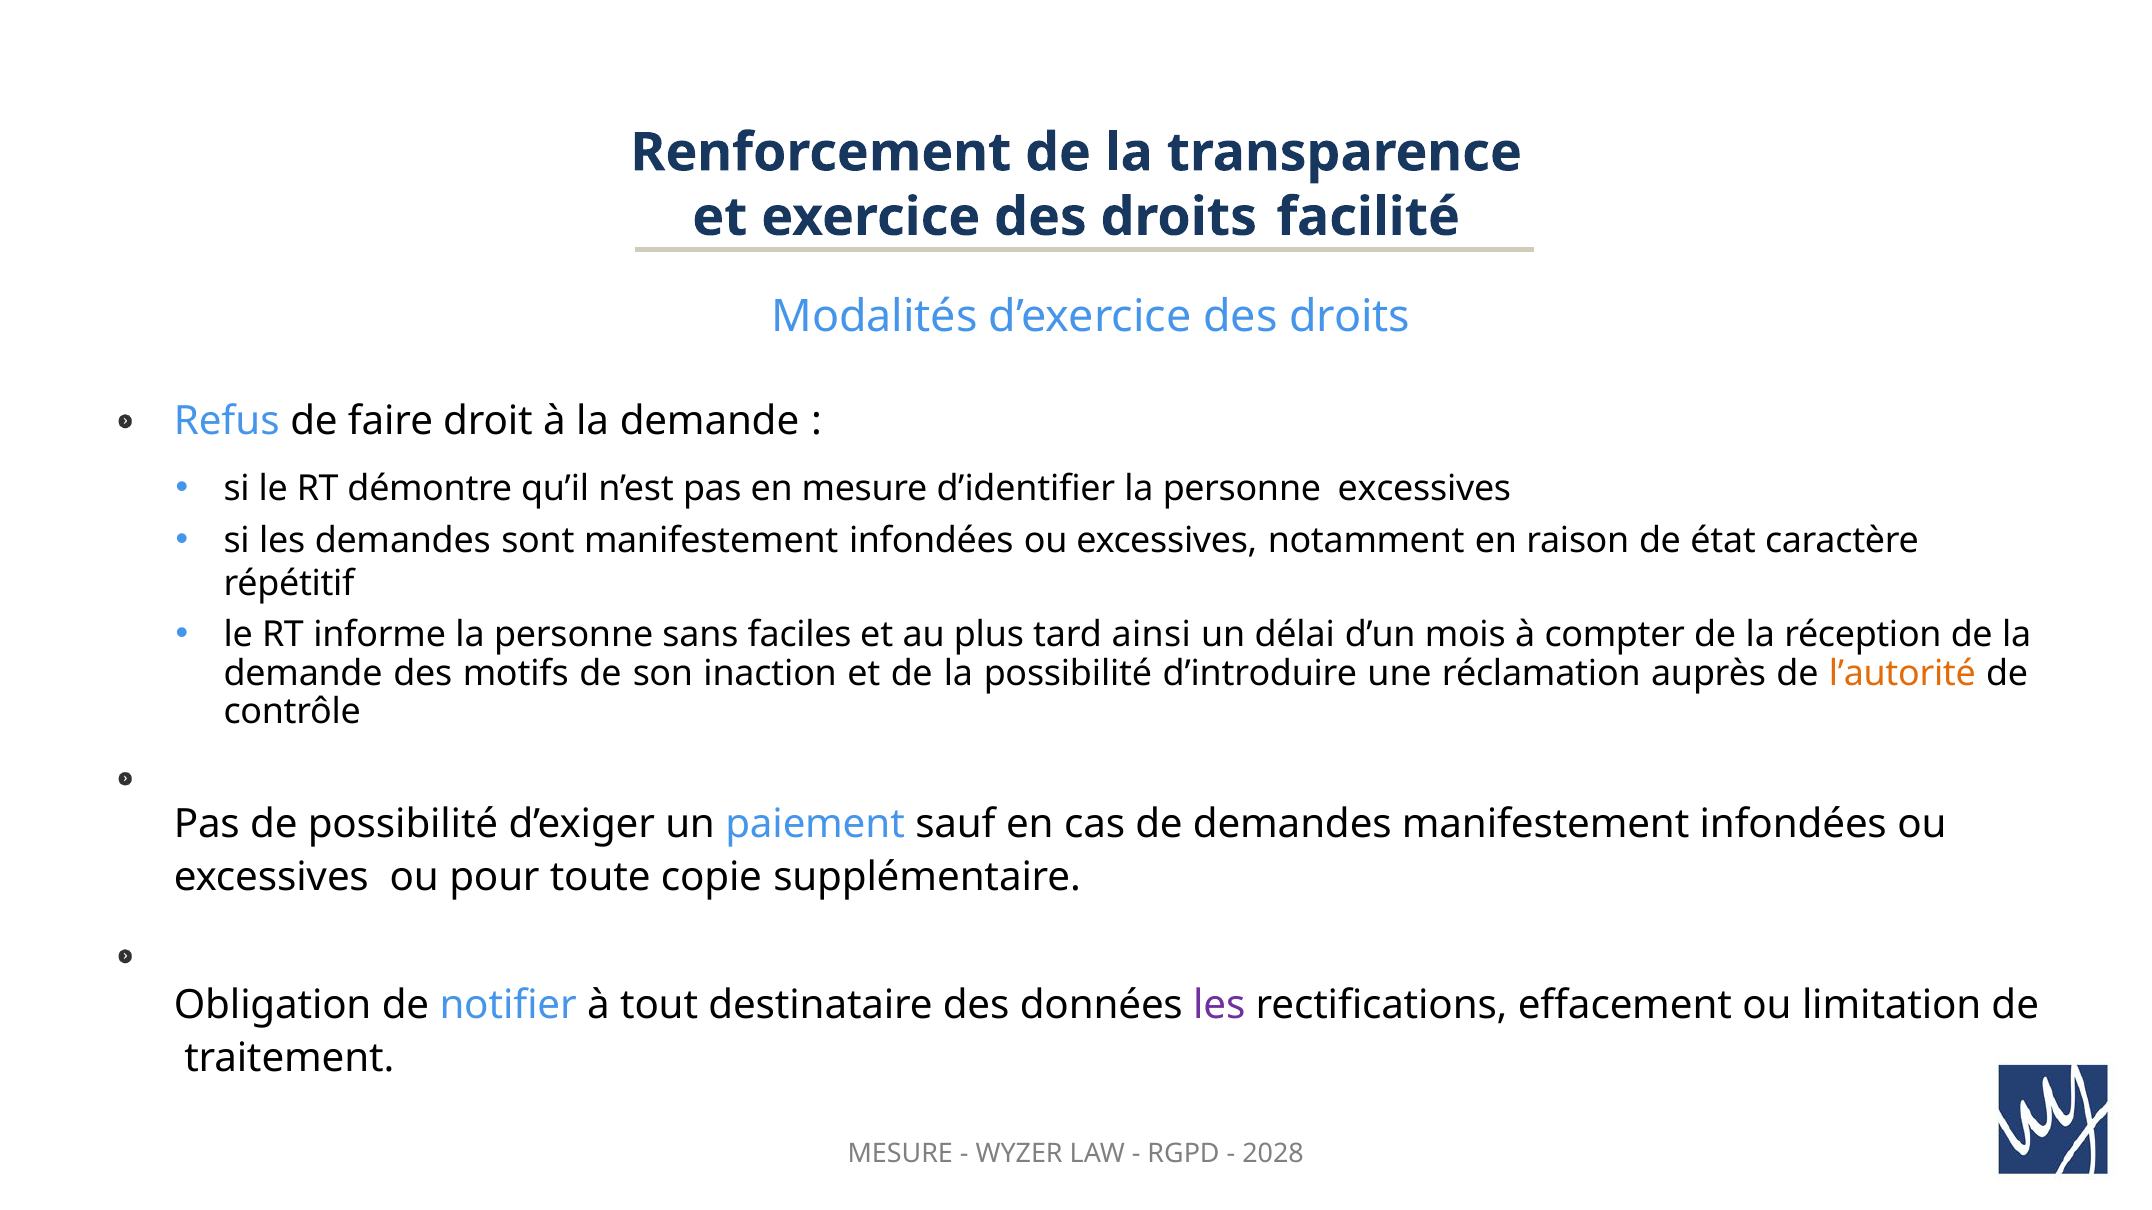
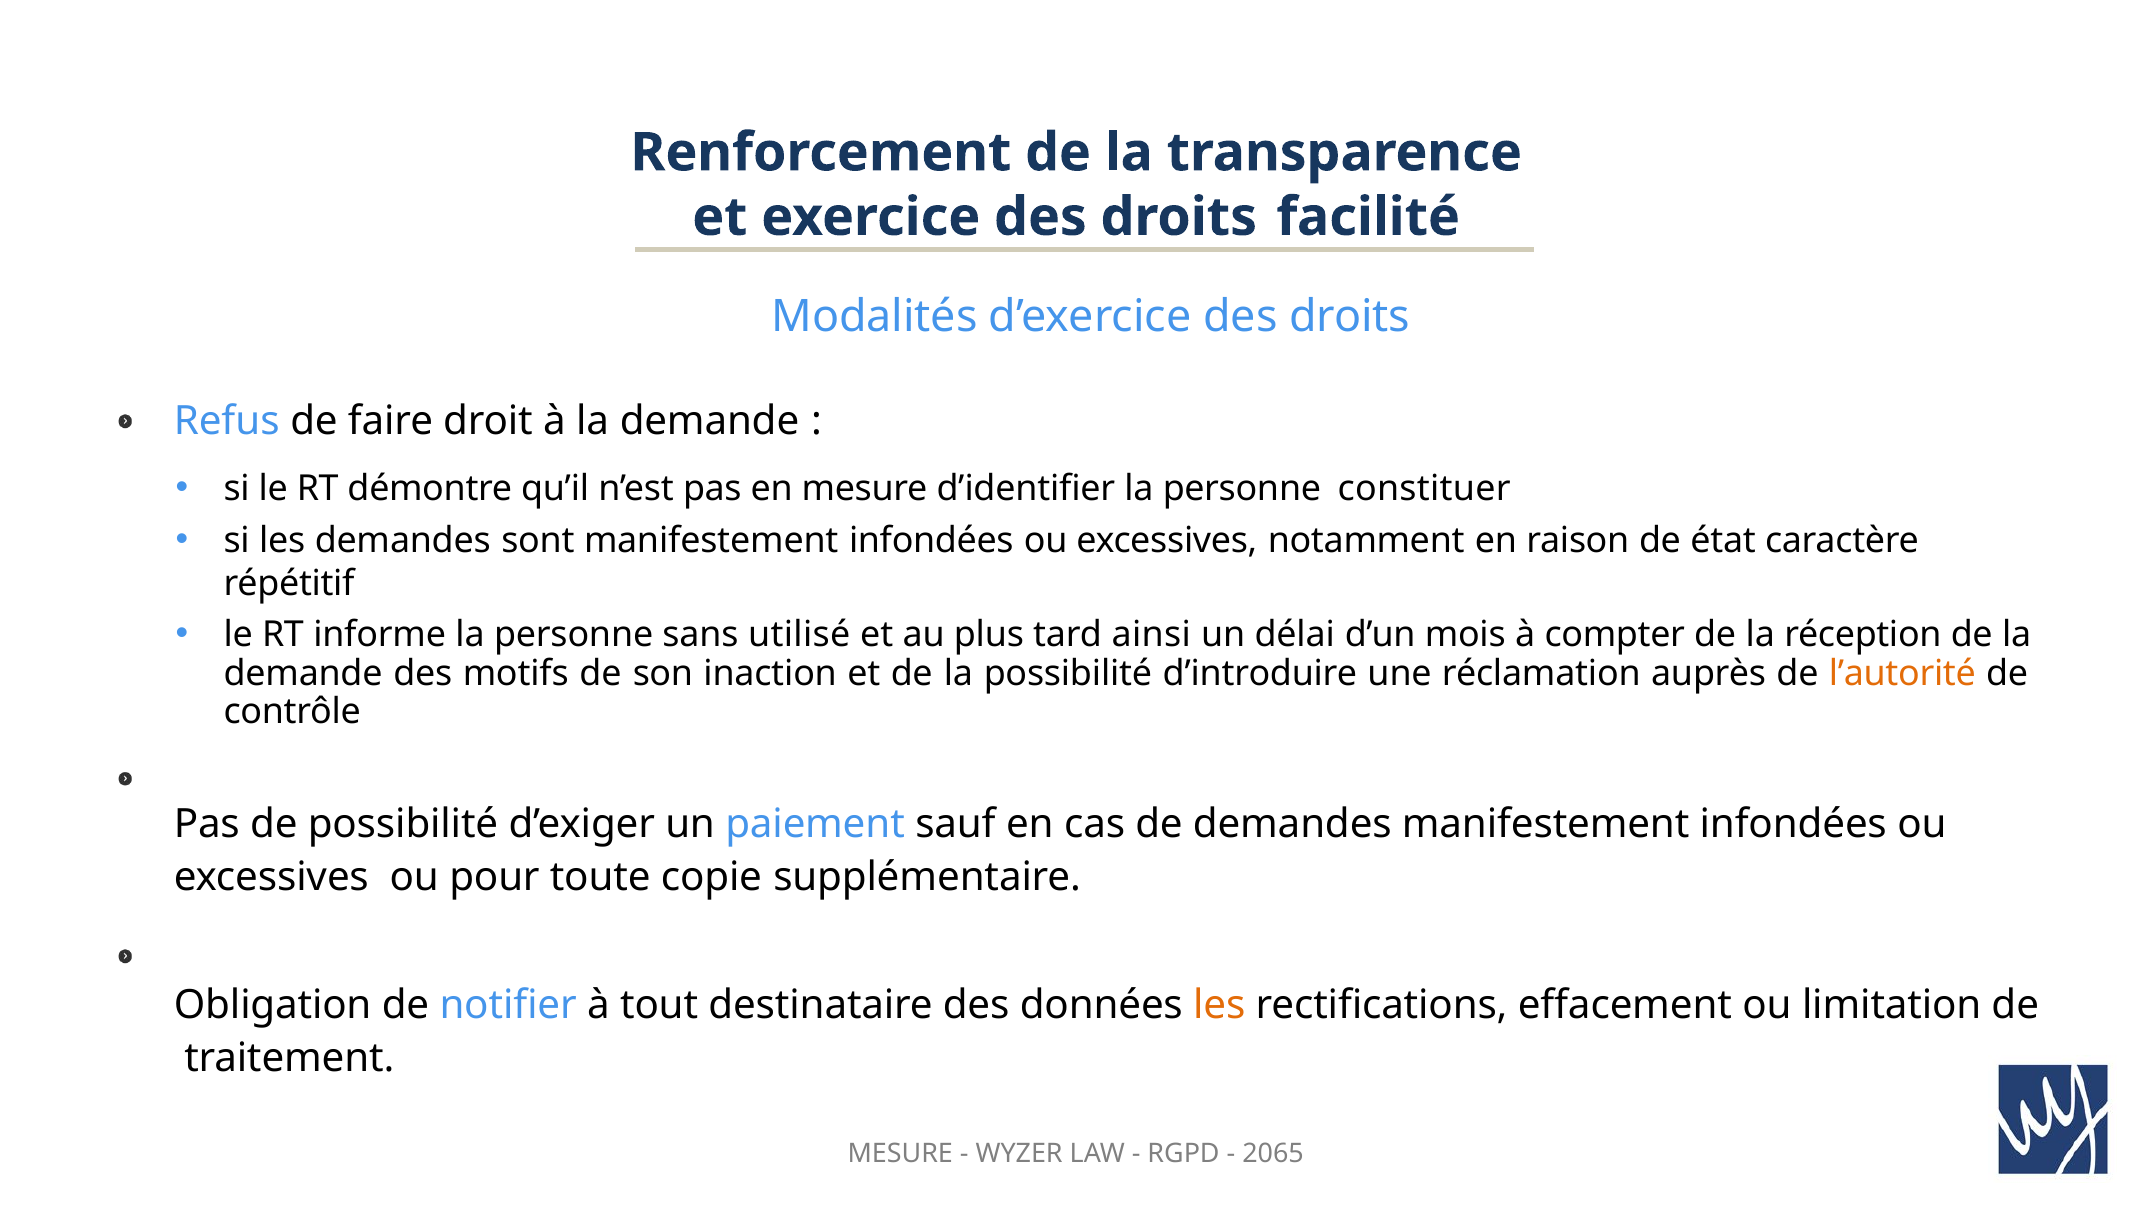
personne excessives: excessives -> constituer
faciles: faciles -> utilisé
les at (1219, 1005) colour: purple -> orange
2028: 2028 -> 2065
